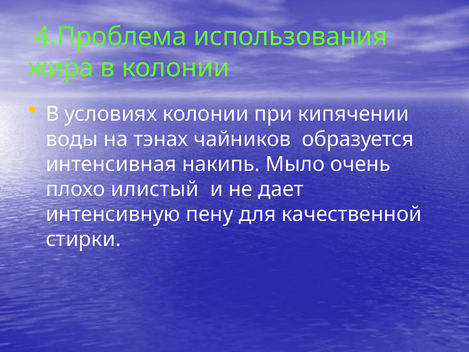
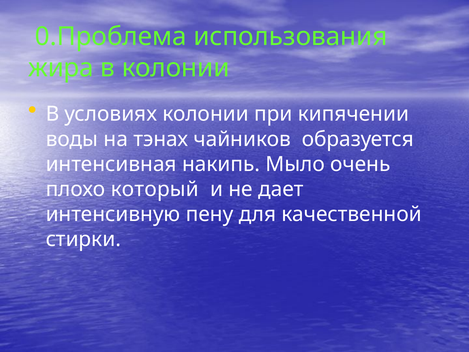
4.Проблема: 4.Проблема -> 0.Проблема
илистый: илистый -> который
